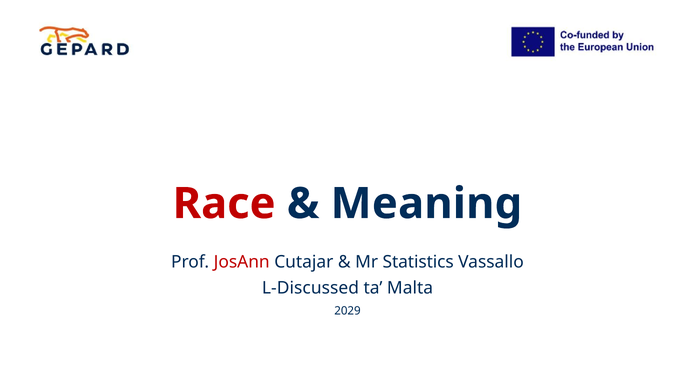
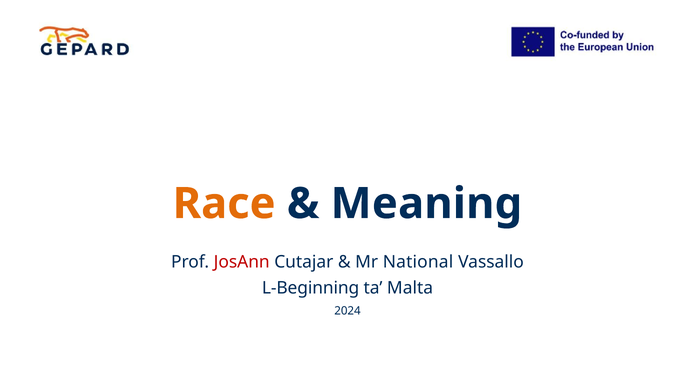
Race colour: red -> orange
Statistics: Statistics -> National
L-Discussed: L-Discussed -> L-Beginning
2029: 2029 -> 2024
